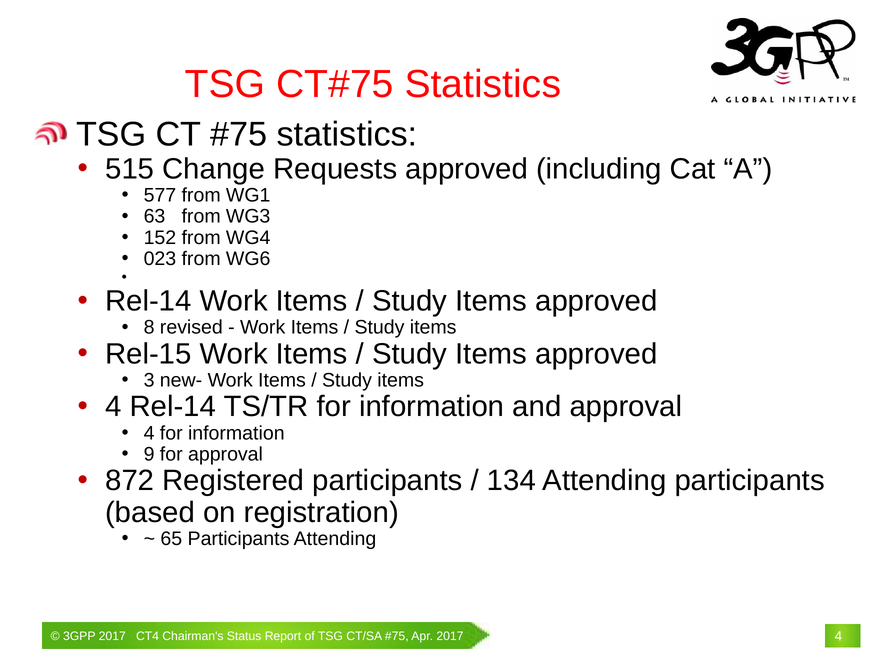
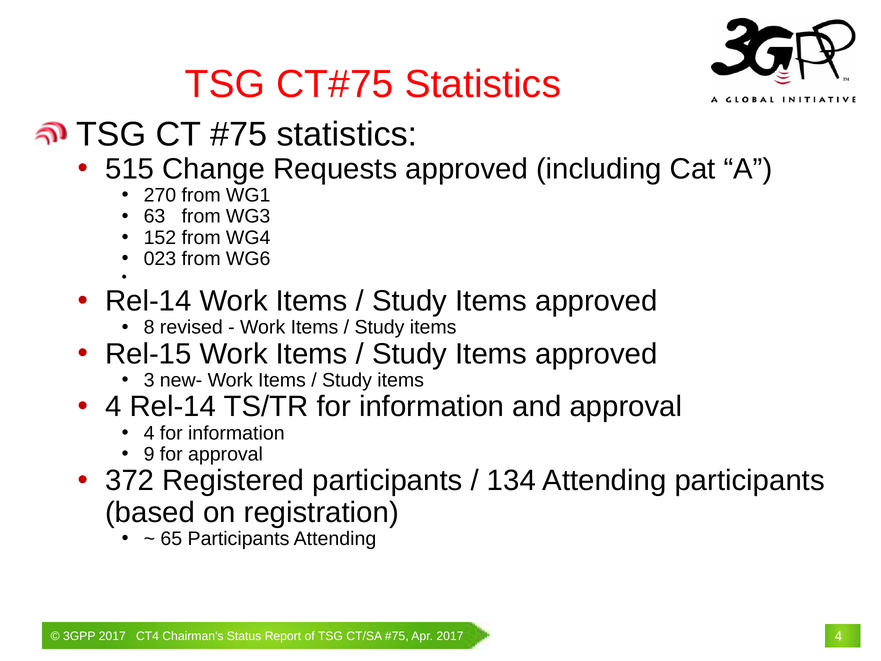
577: 577 -> 270
872: 872 -> 372
